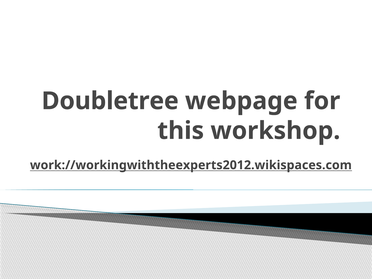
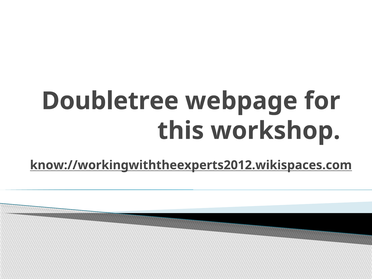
work://workingwiththeexperts2012.wikispaces.com: work://workingwiththeexperts2012.wikispaces.com -> know://workingwiththeexperts2012.wikispaces.com
